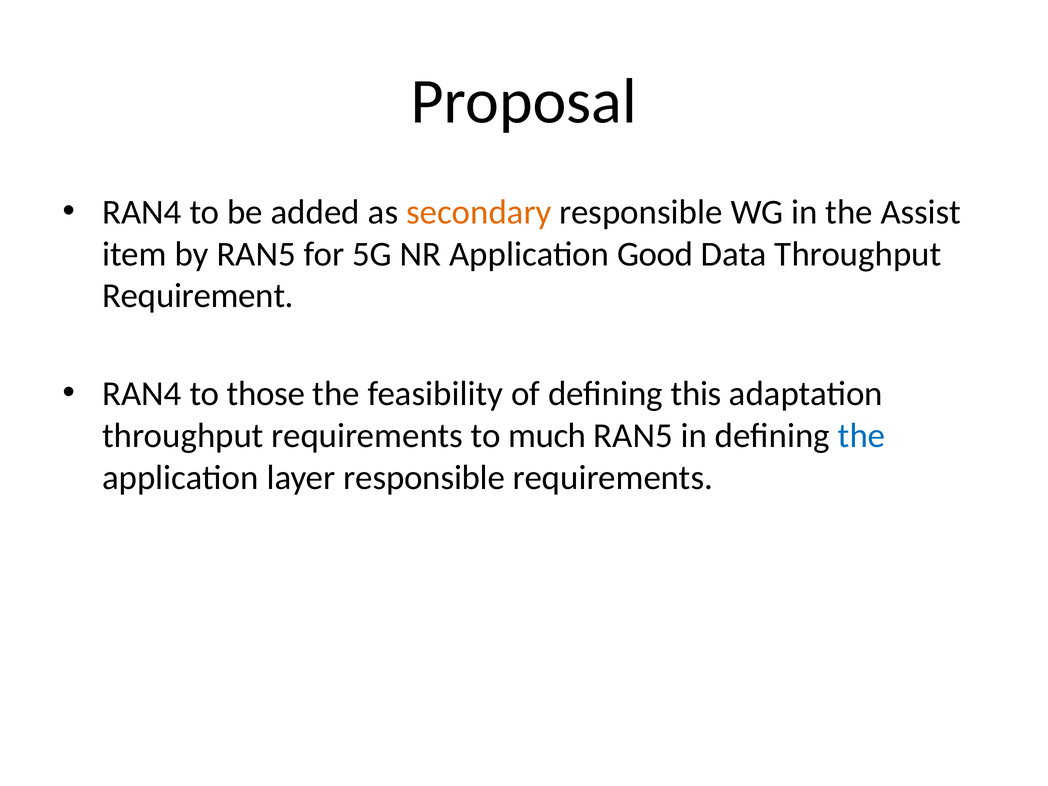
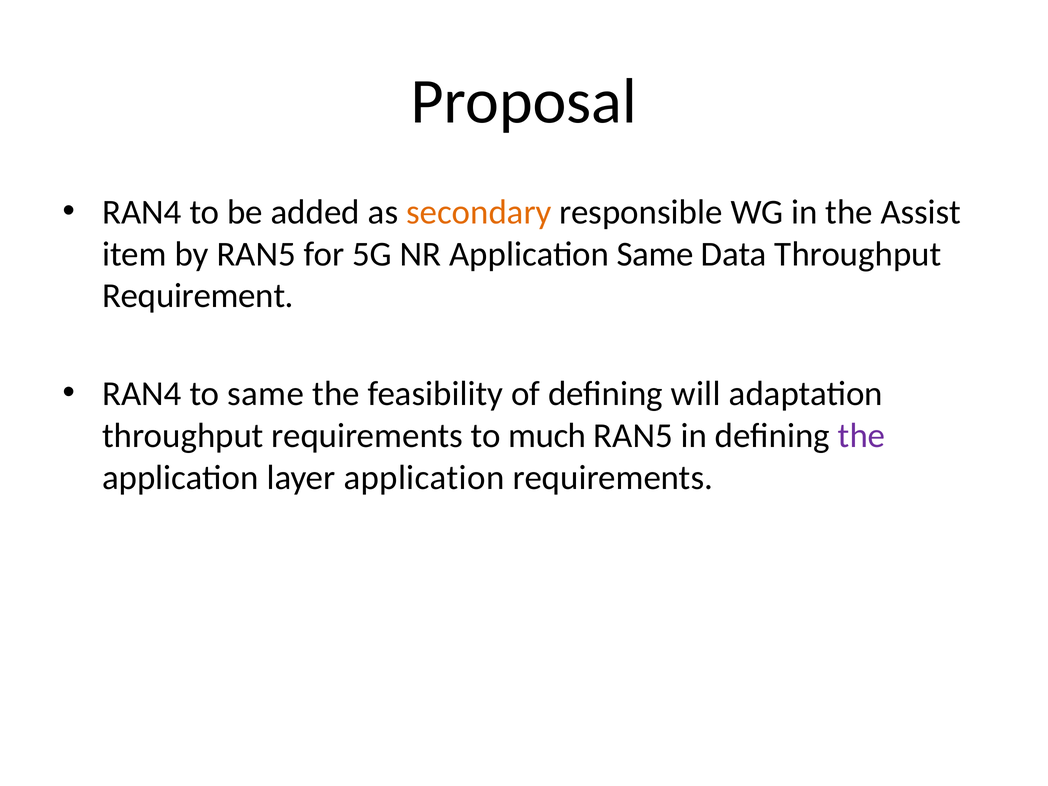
Application Good: Good -> Same
to those: those -> same
this: this -> will
the at (862, 436) colour: blue -> purple
layer responsible: responsible -> application
